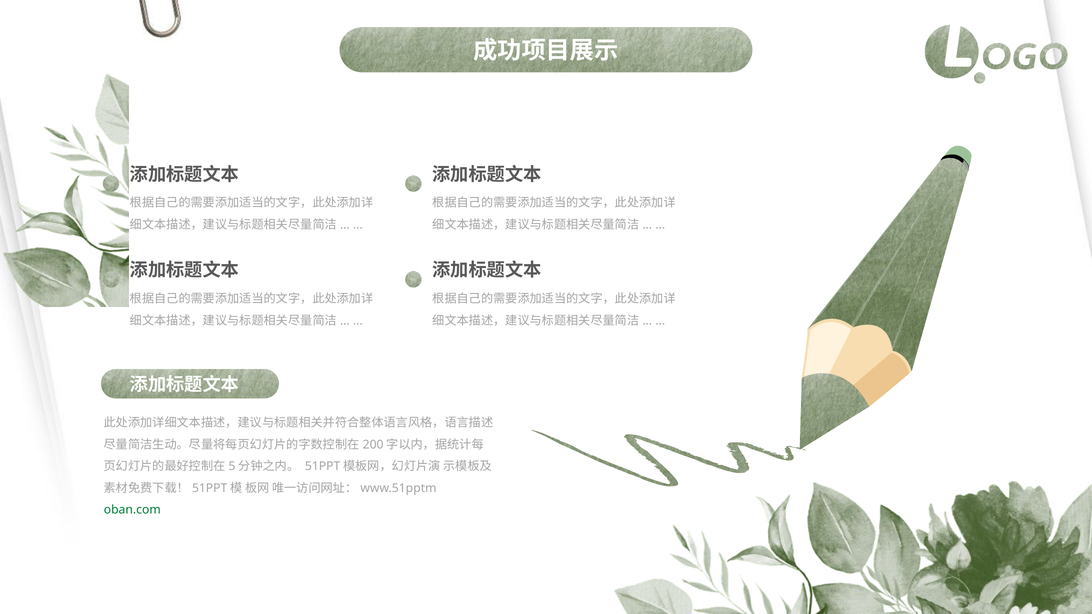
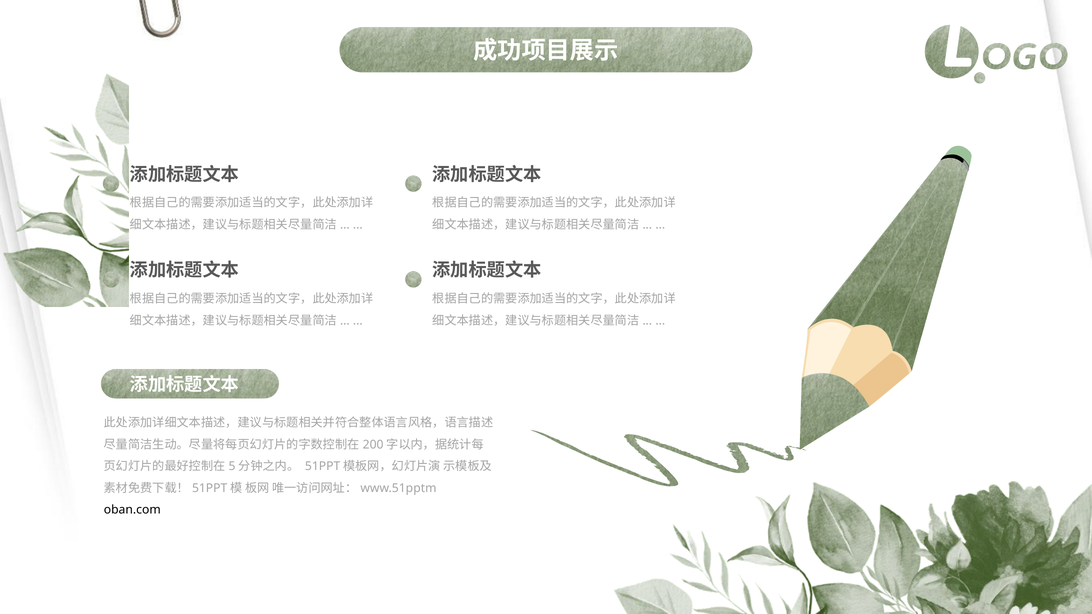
oban.com colour: green -> black
